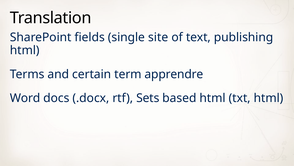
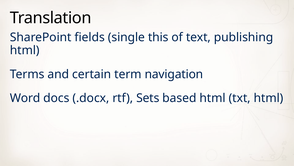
site: site -> this
apprendre: apprendre -> navigation
